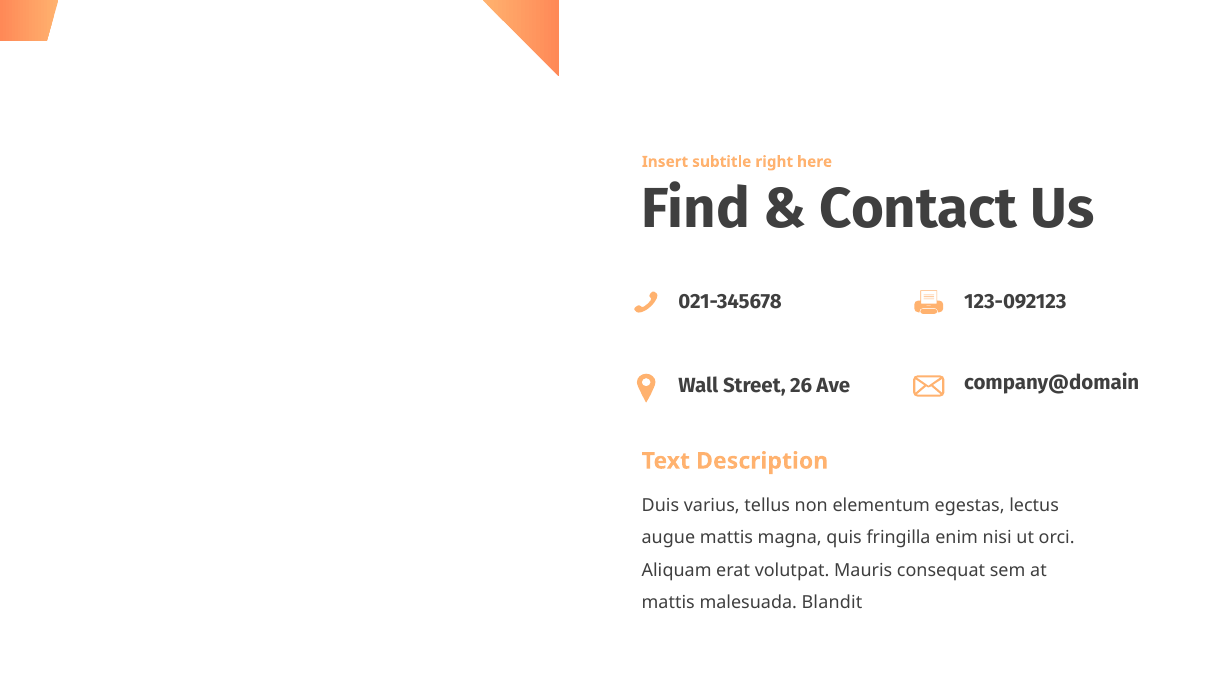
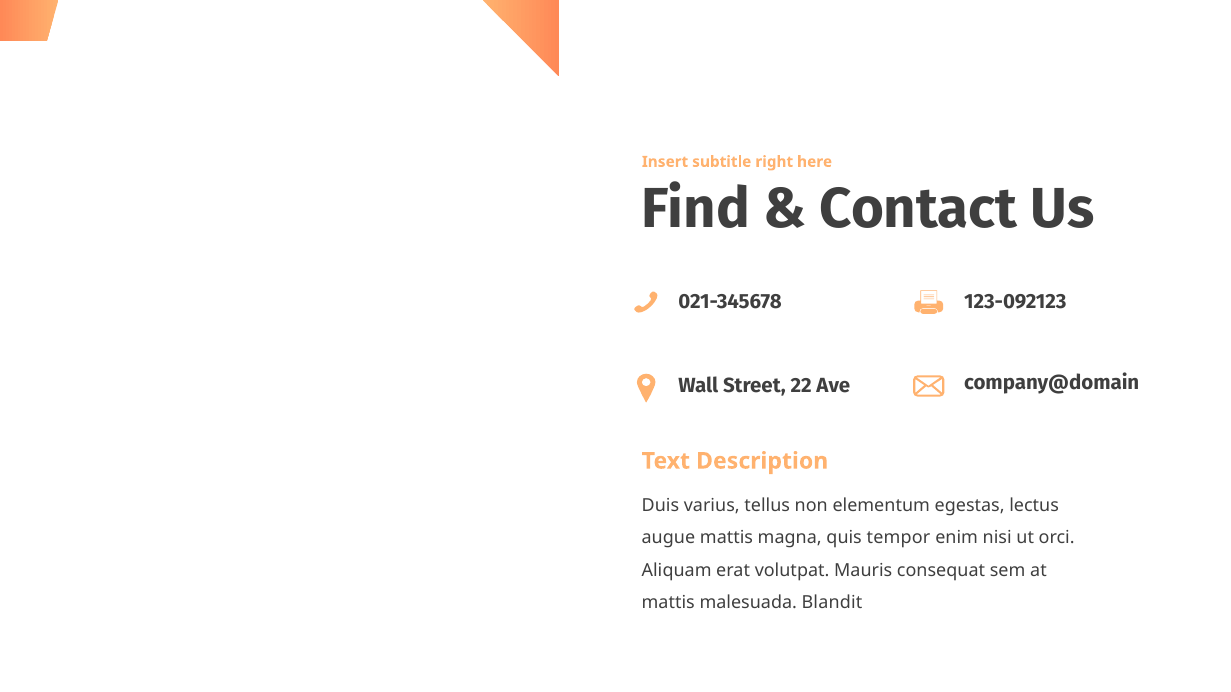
26: 26 -> 22
fringilla: fringilla -> tempor
